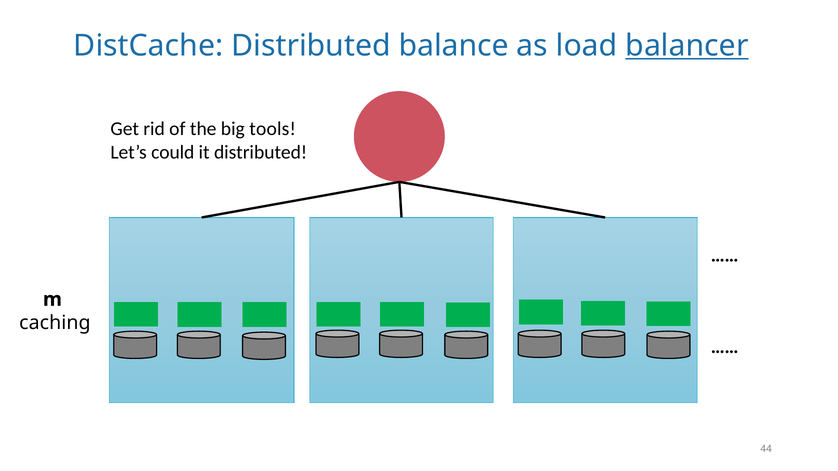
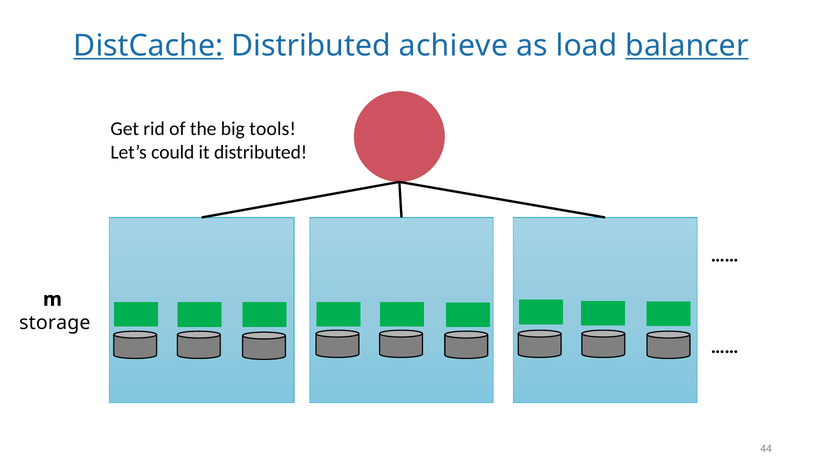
DistCache underline: none -> present
balance: balance -> achieve
caching: caching -> storage
